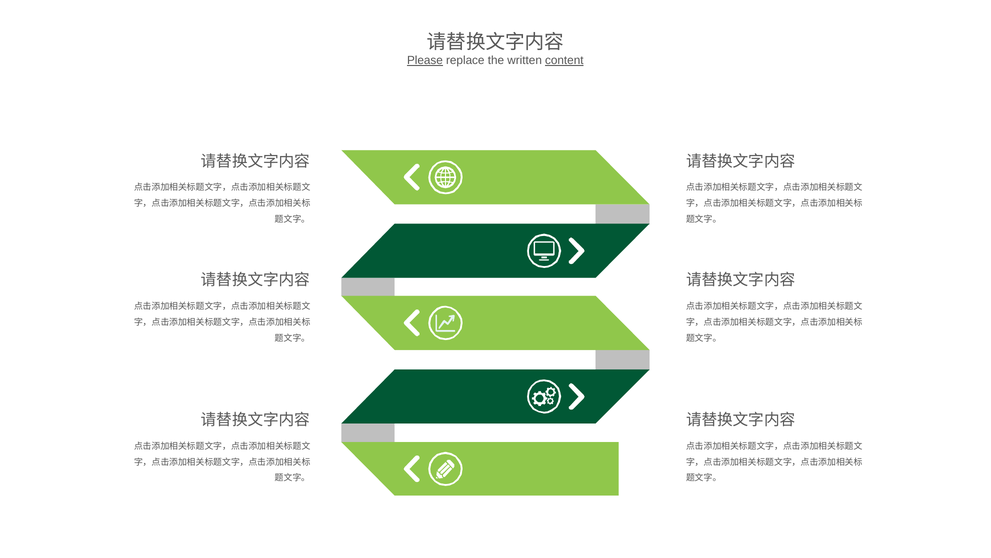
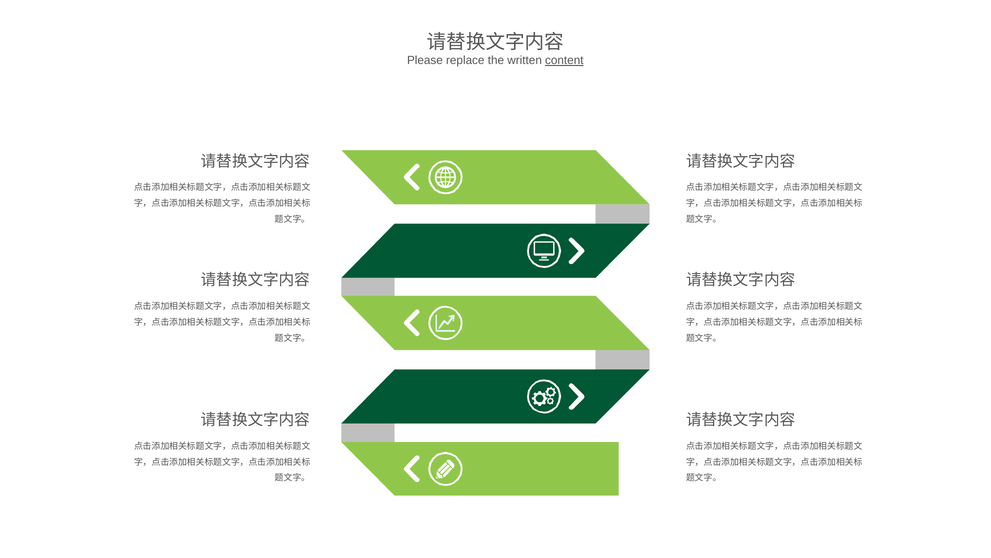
Please underline: present -> none
